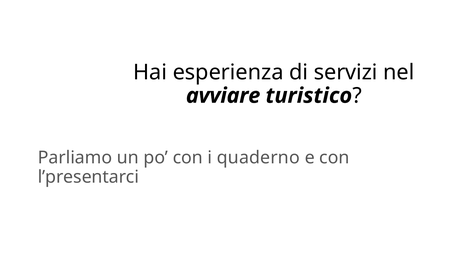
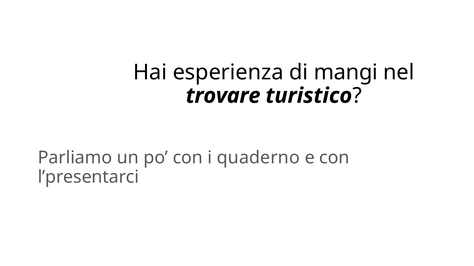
servizi: servizi -> mangi
avviare: avviare -> trovare
